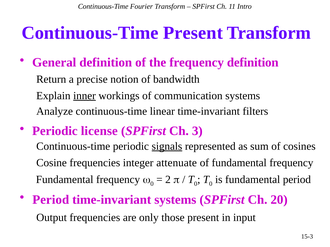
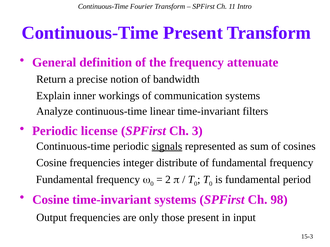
frequency definition: definition -> attenuate
inner underline: present -> none
attenuate: attenuate -> distribute
Period at (51, 200): Period -> Cosine
20: 20 -> 98
